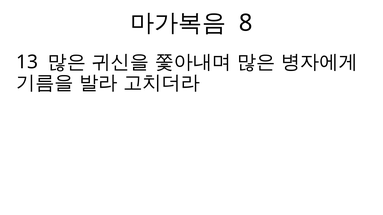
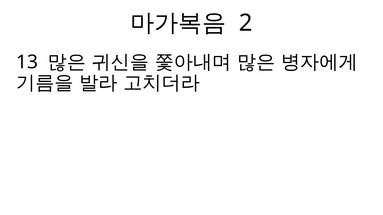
8: 8 -> 2
